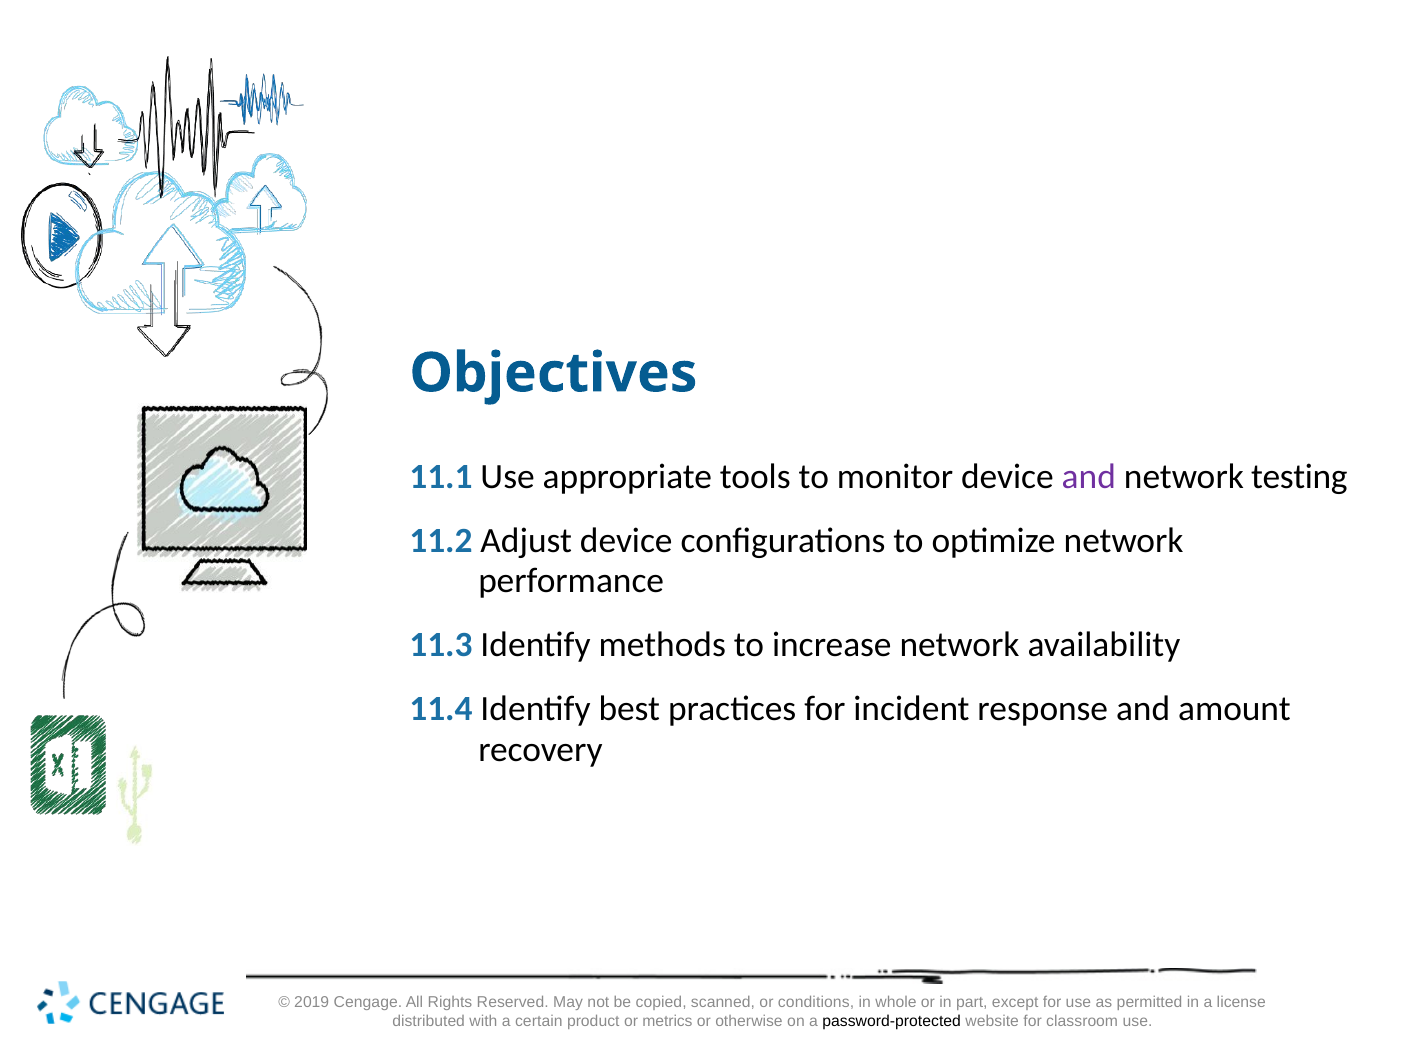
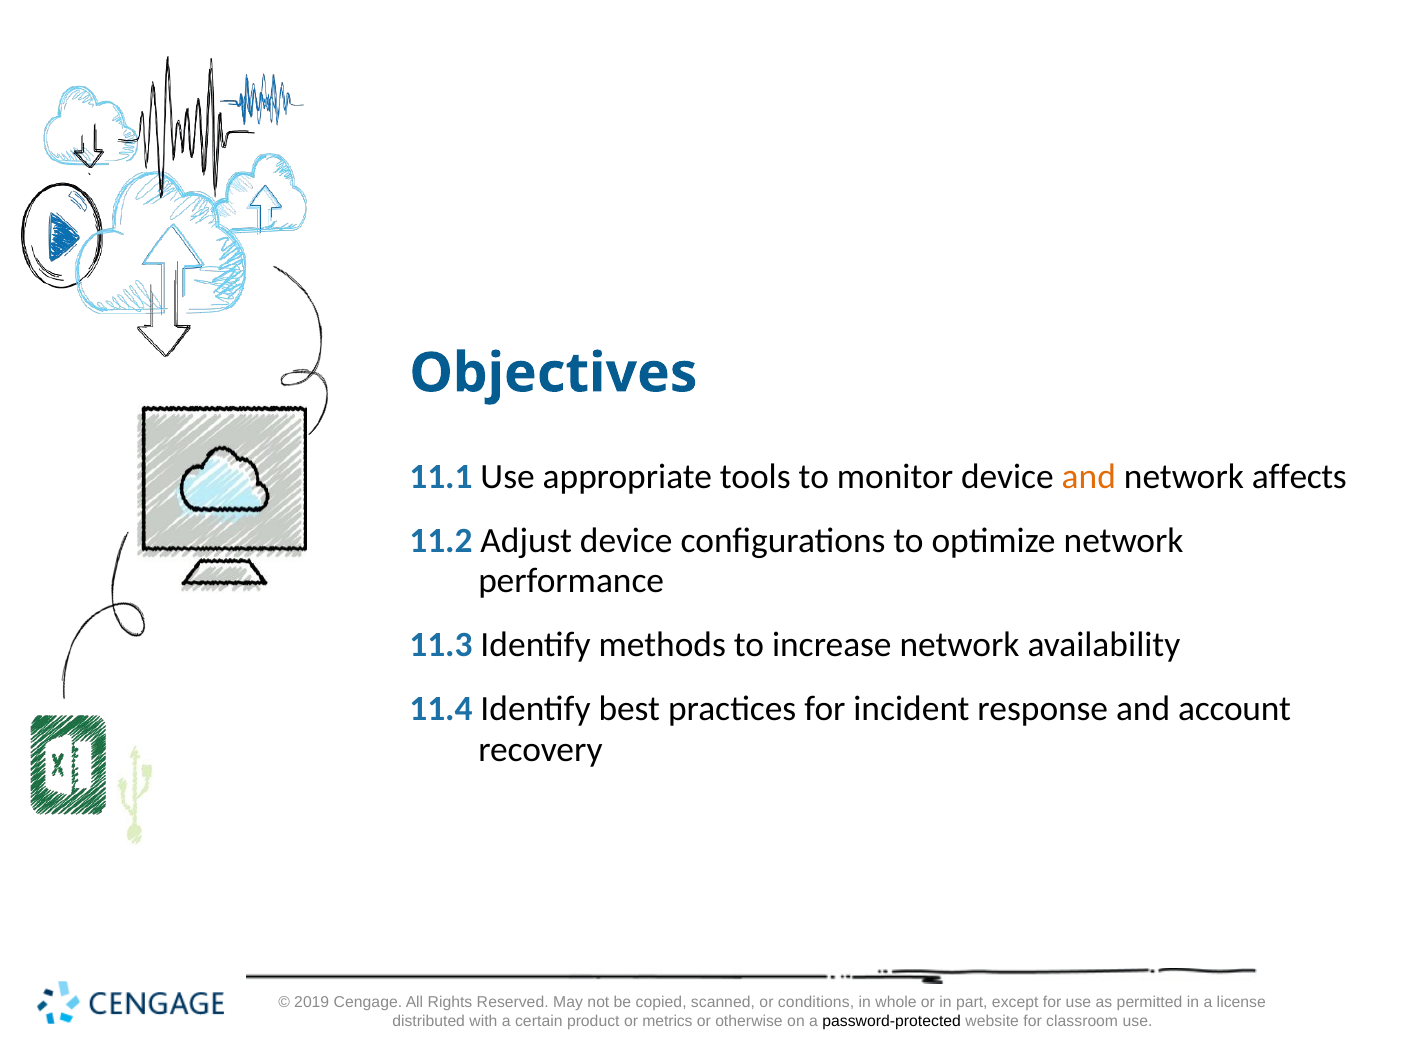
and at (1089, 477) colour: purple -> orange
testing: testing -> affects
amount: amount -> account
